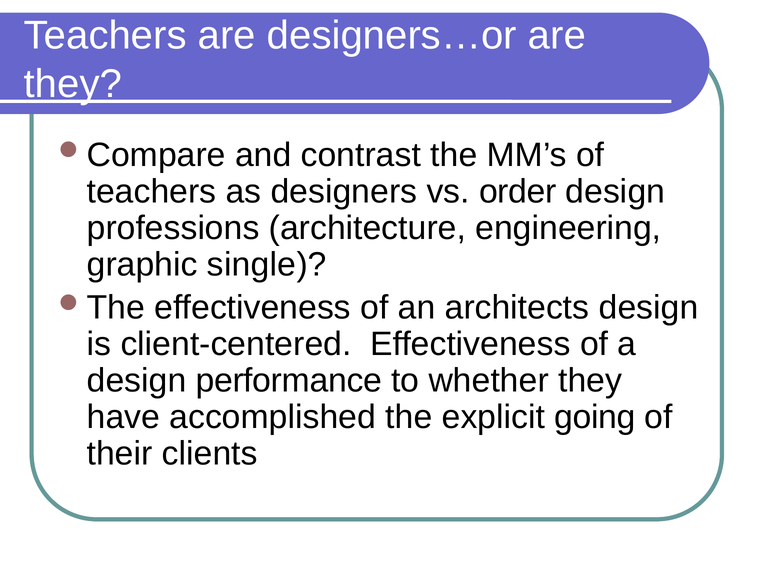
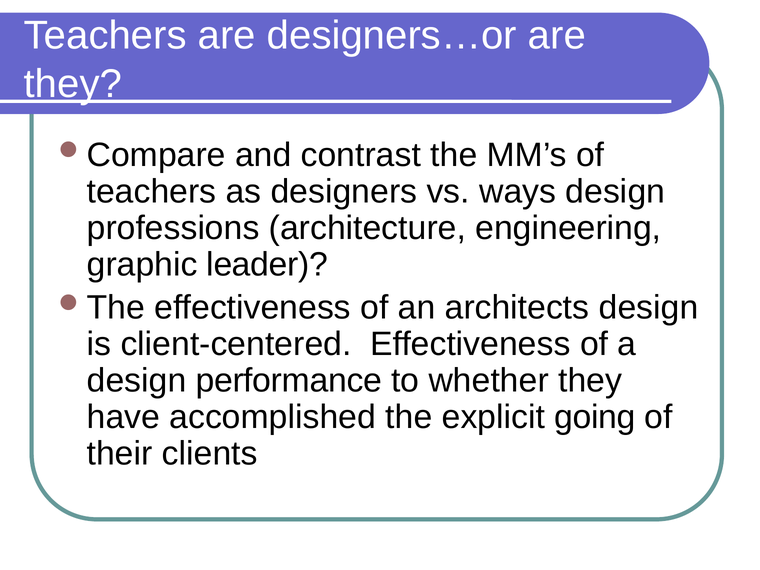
order: order -> ways
single: single -> leader
